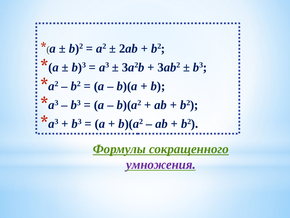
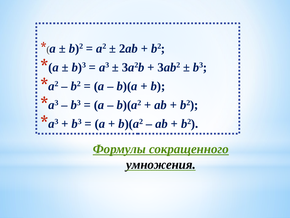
умножения colour: purple -> black
